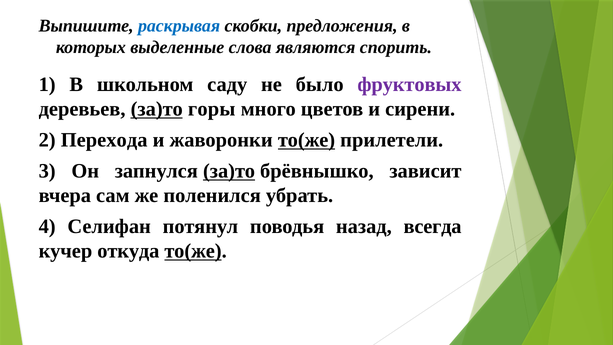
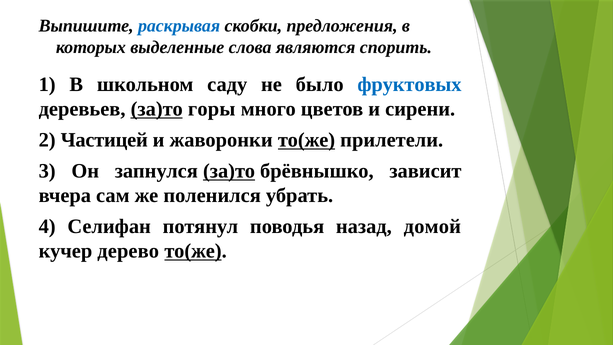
фруктовых colour: purple -> blue
Перехода: Перехода -> Частицей
всегда: всегда -> домой
откуда: откуда -> дерево
